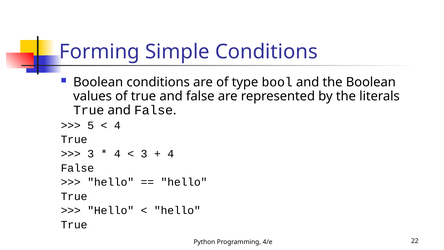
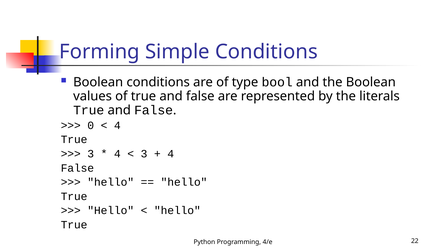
5: 5 -> 0
